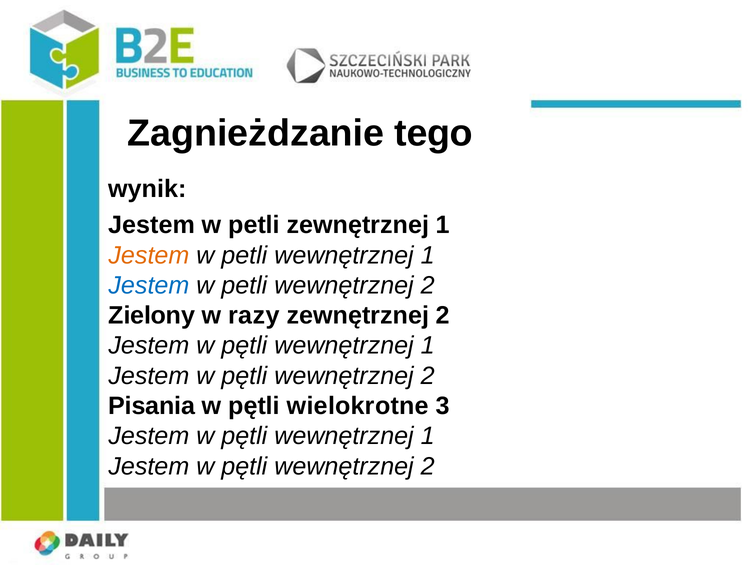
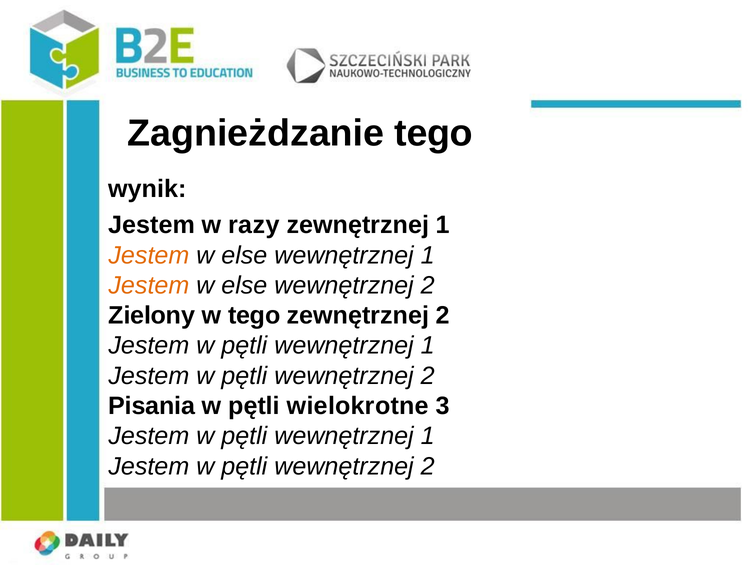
petli at (254, 225): petli -> razy
petli at (244, 255): petli -> else
Jestem at (149, 285) colour: blue -> orange
petli at (244, 285): petli -> else
w razy: razy -> tego
